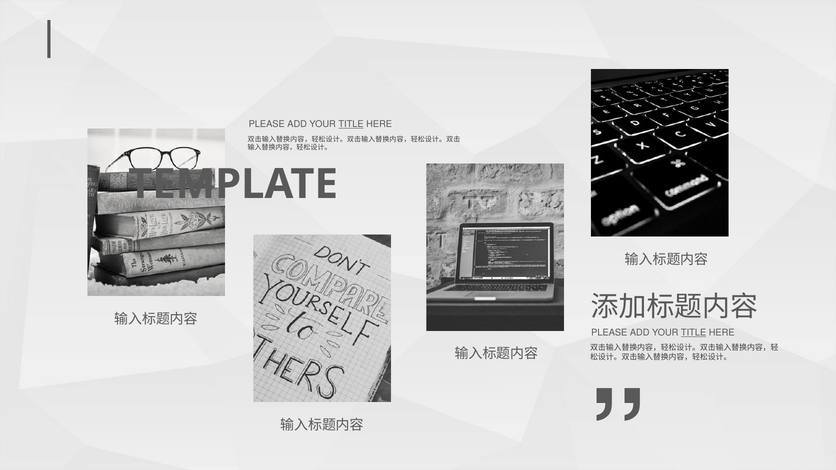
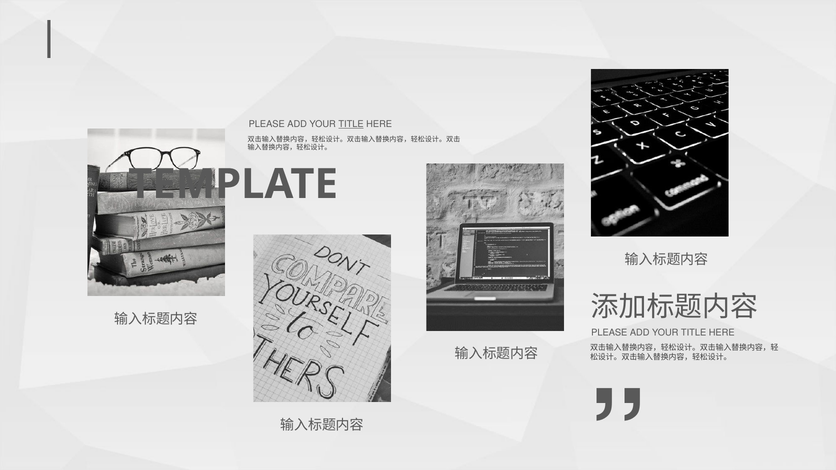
TITLE at (694, 333) underline: present -> none
